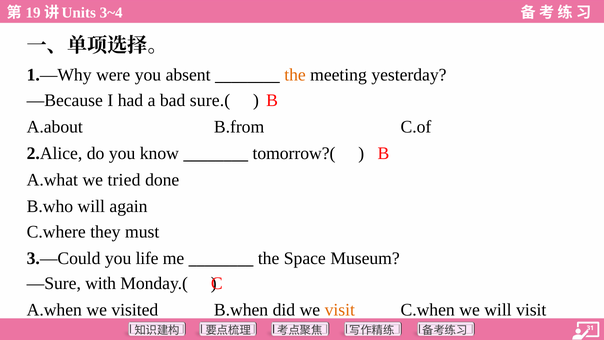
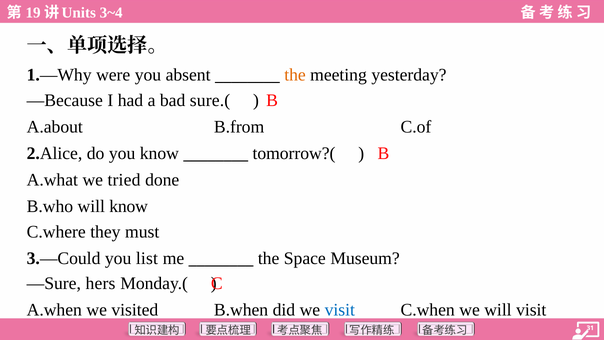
will again: again -> know
life: life -> list
with: with -> hers
visit at (340, 310) colour: orange -> blue
